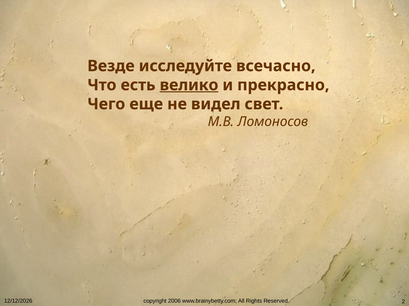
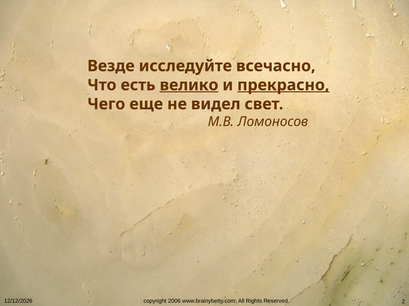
прекрасно underline: none -> present
